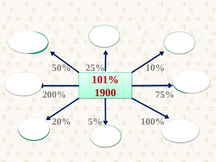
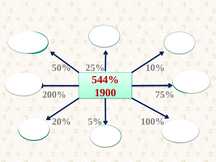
101%: 101% -> 544%
